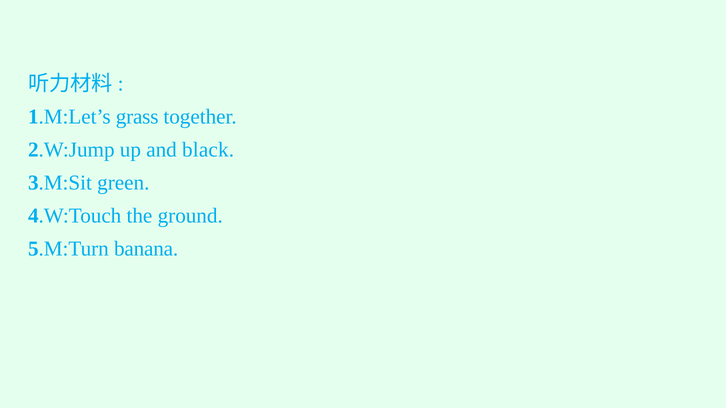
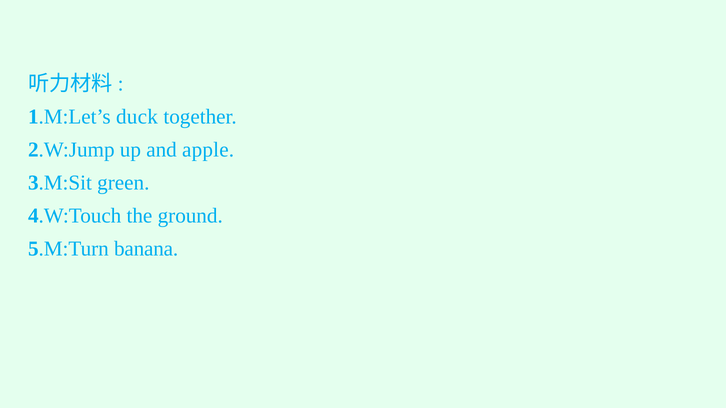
grass: grass -> duck
black: black -> apple
